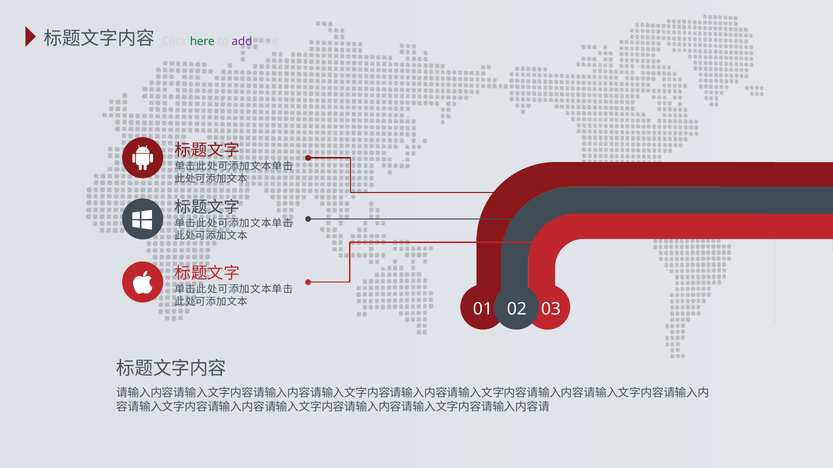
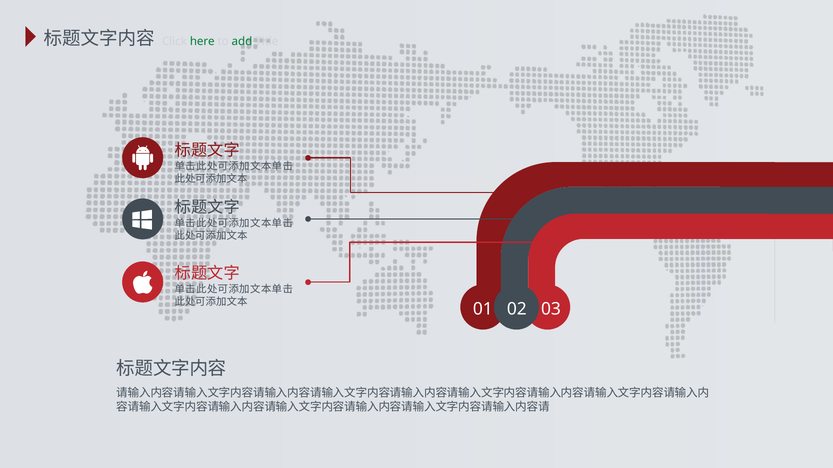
add colour: purple -> green
